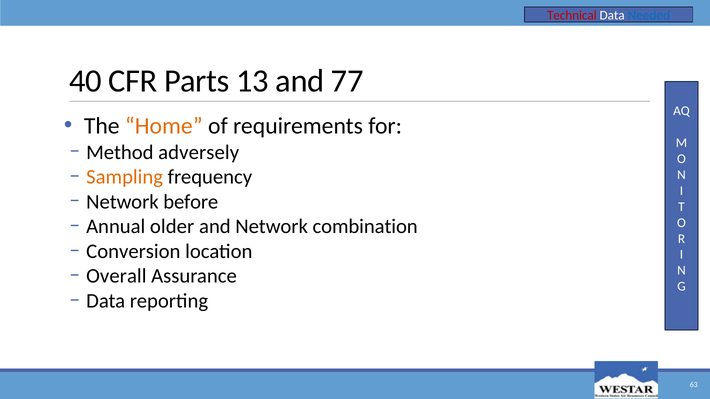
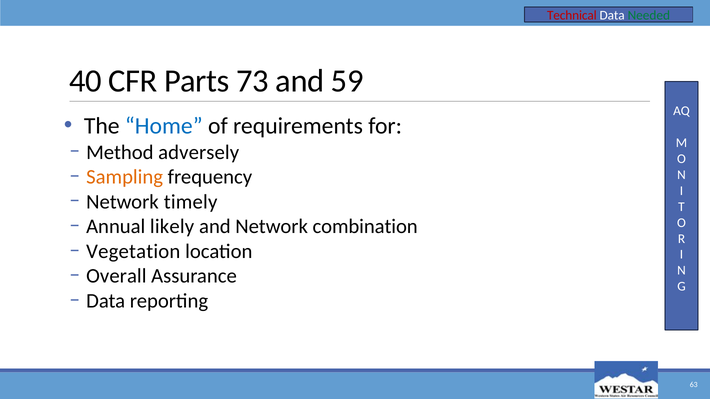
Needed colour: blue -> green
13: 13 -> 73
77: 77 -> 59
Home colour: orange -> blue
before: before -> timely
older: older -> likely
Conversion: Conversion -> Vegetation
